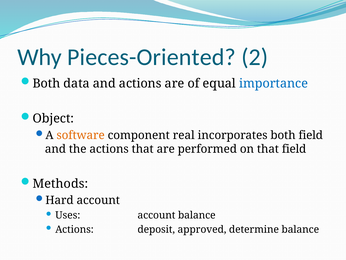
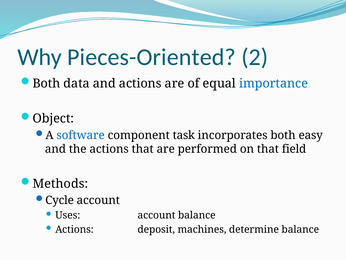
software colour: orange -> blue
real: real -> task
both field: field -> easy
Hard: Hard -> Cycle
approved: approved -> machines
